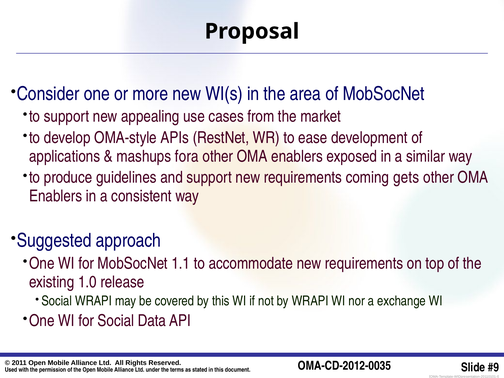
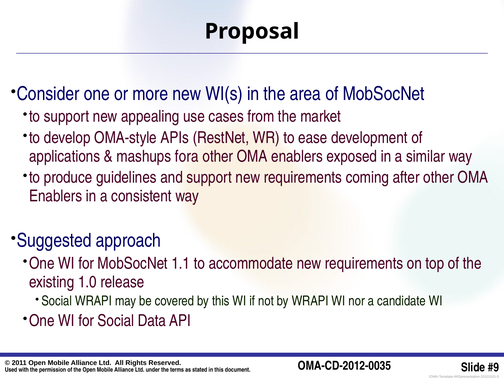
gets: gets -> after
exchange: exchange -> candidate
